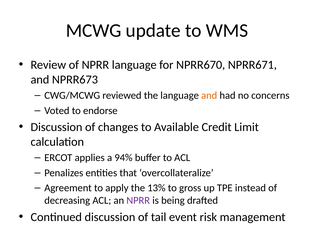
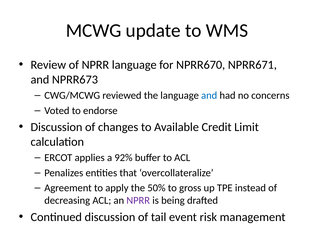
and at (209, 95) colour: orange -> blue
94%: 94% -> 92%
13%: 13% -> 50%
